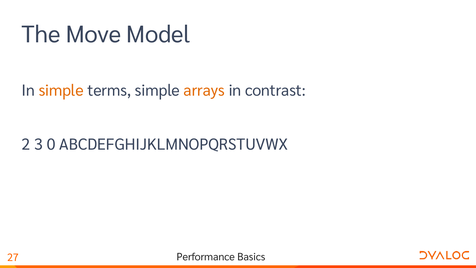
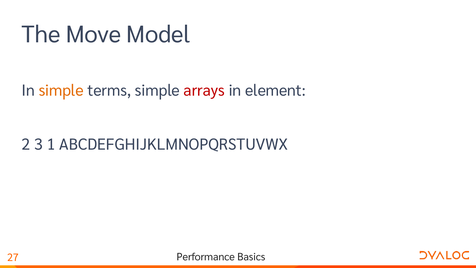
arrays colour: orange -> red
contrast: contrast -> element
0: 0 -> 1
